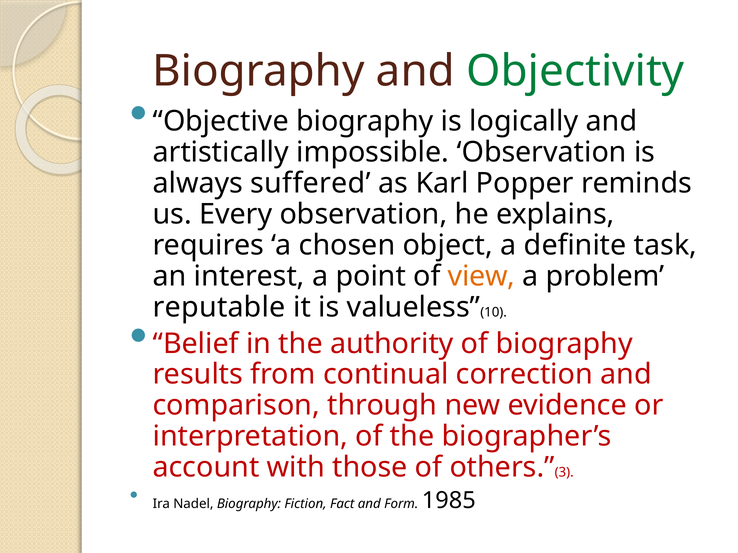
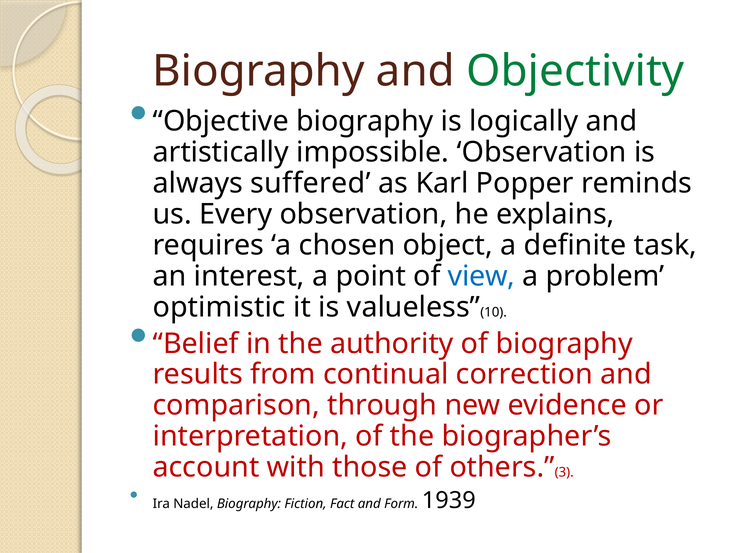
view colour: orange -> blue
reputable: reputable -> optimistic
1985: 1985 -> 1939
